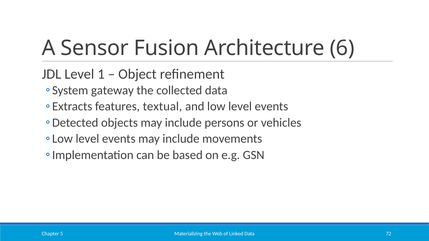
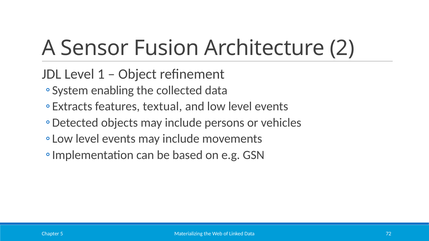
6: 6 -> 2
gateway: gateway -> enabling
